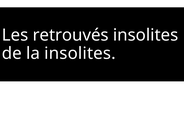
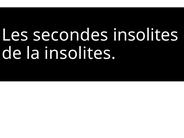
retrouvés: retrouvés -> secondes
